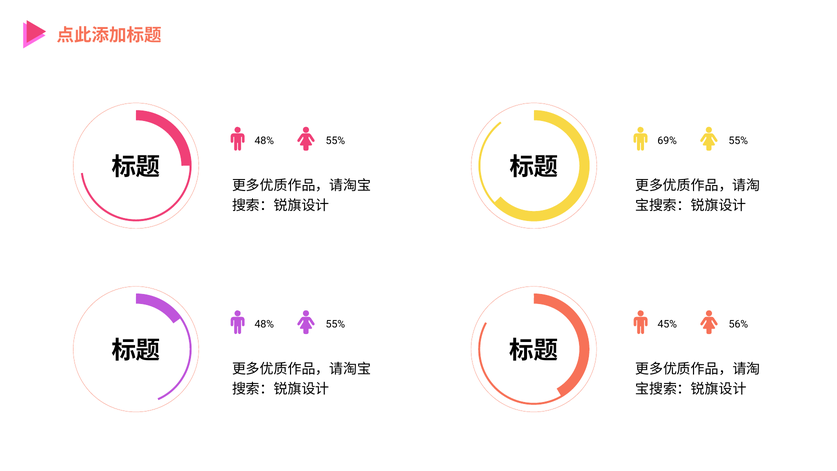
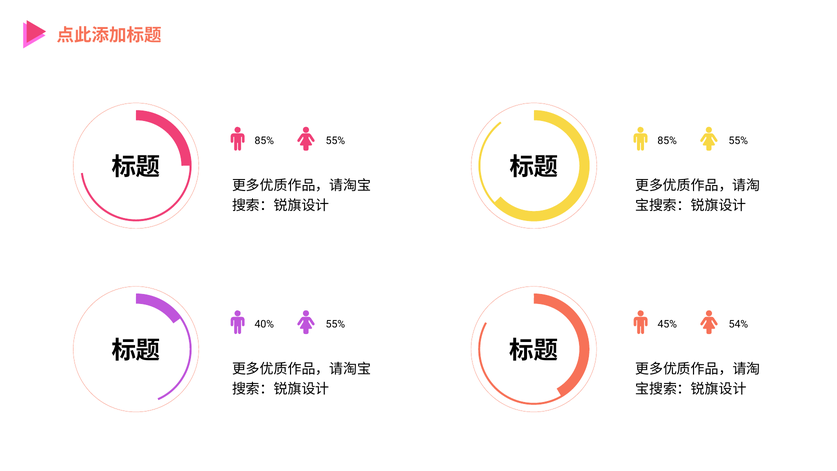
48% at (264, 141): 48% -> 85%
69% at (667, 141): 69% -> 85%
48% at (264, 324): 48% -> 40%
56%: 56% -> 54%
